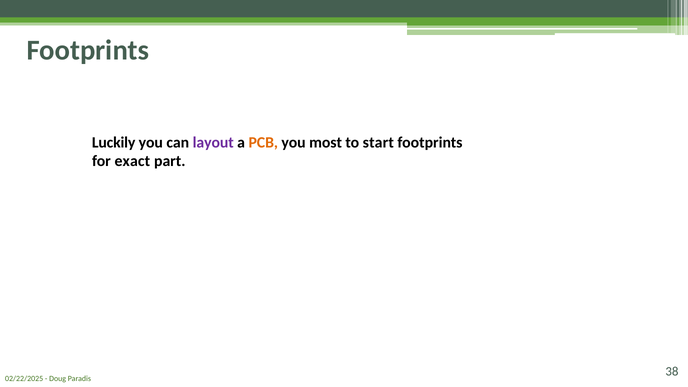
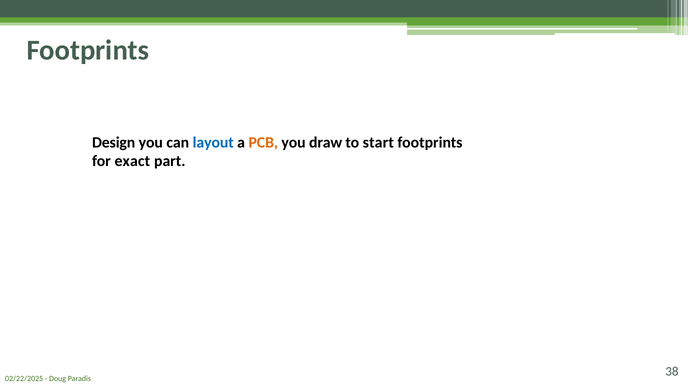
Luckily: Luckily -> Design
layout colour: purple -> blue
most: most -> draw
